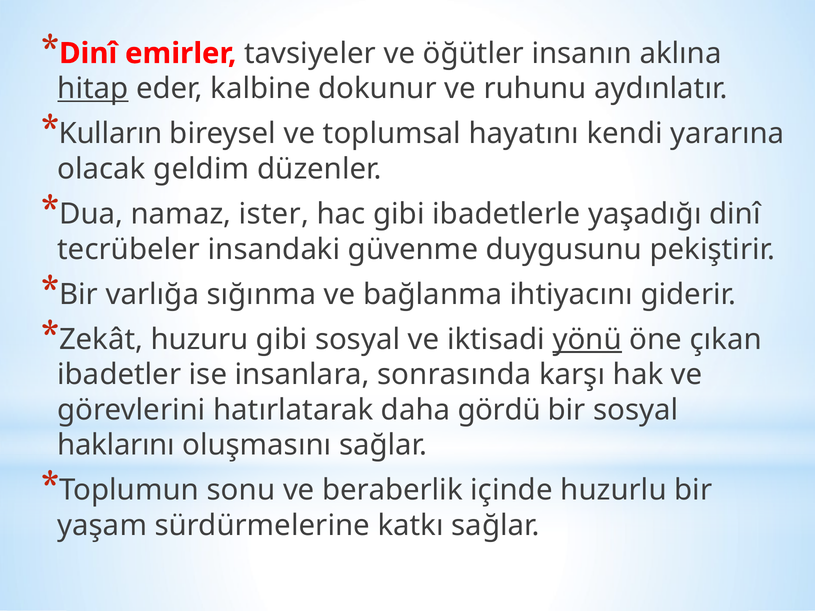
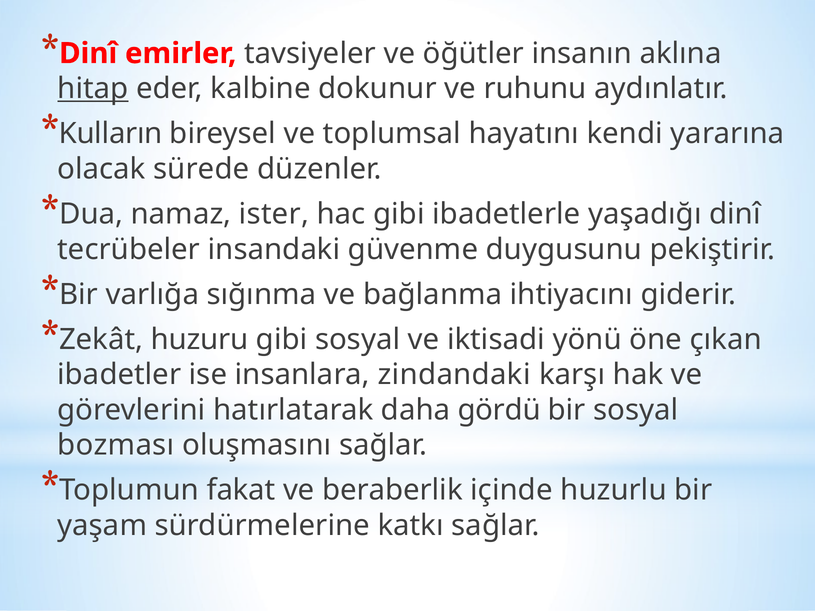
geldim: geldim -> sürede
yönü underline: present -> none
sonrasında: sonrasında -> zindandaki
haklarını: haklarını -> bozması
sonu: sonu -> fakat
